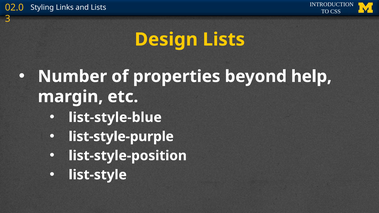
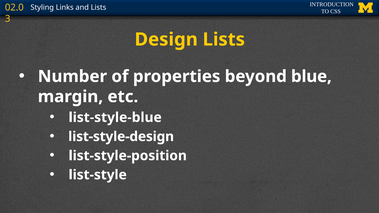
help: help -> blue
list-style-purple: list-style-purple -> list-style-design
